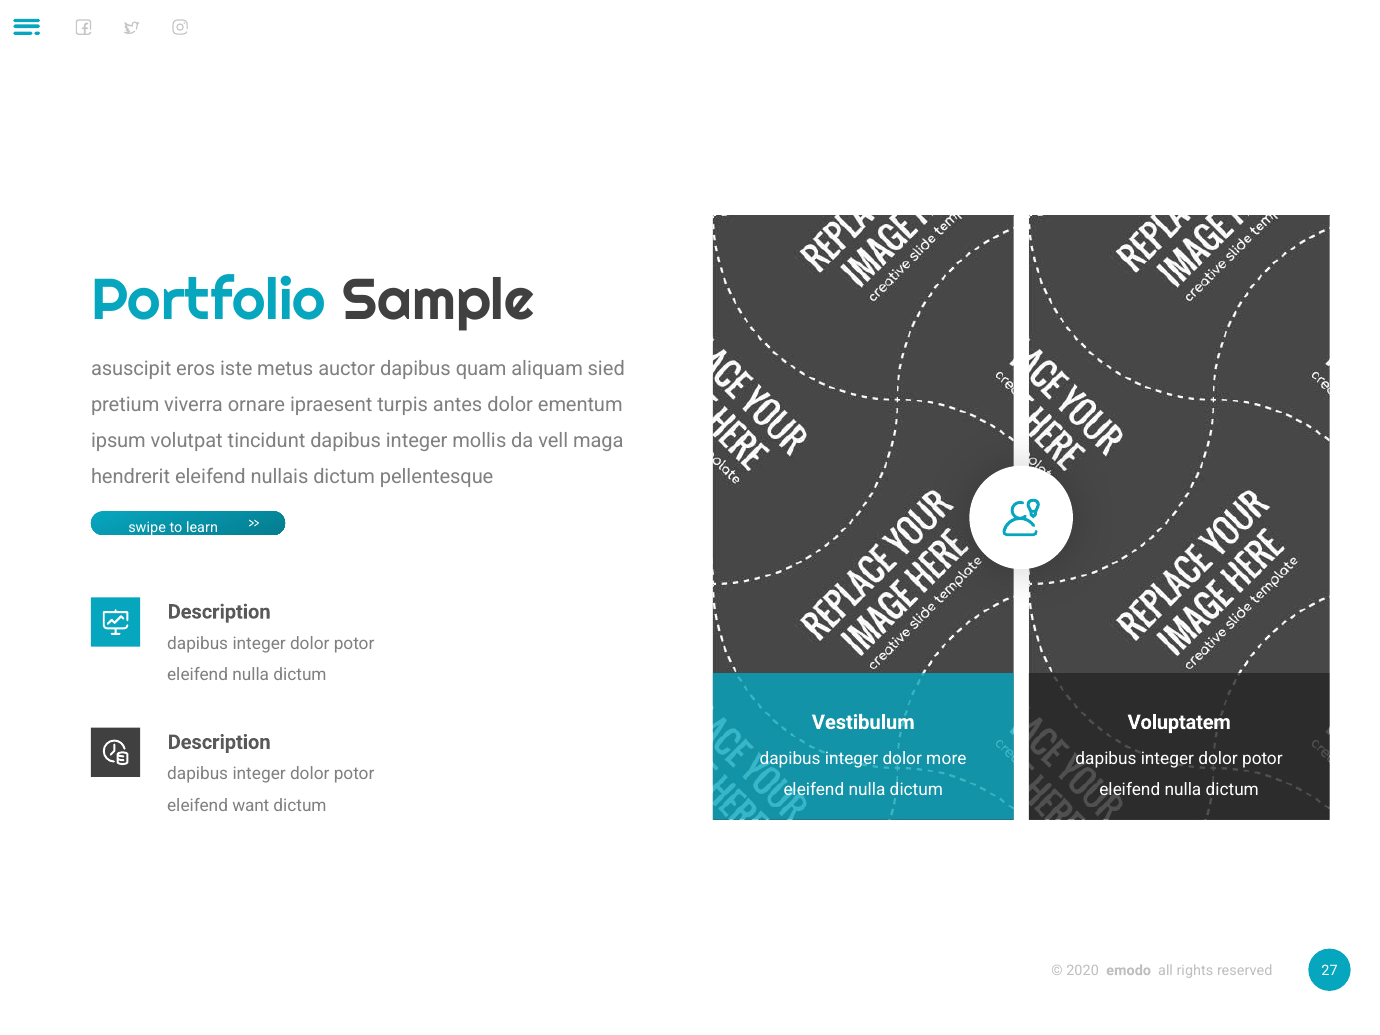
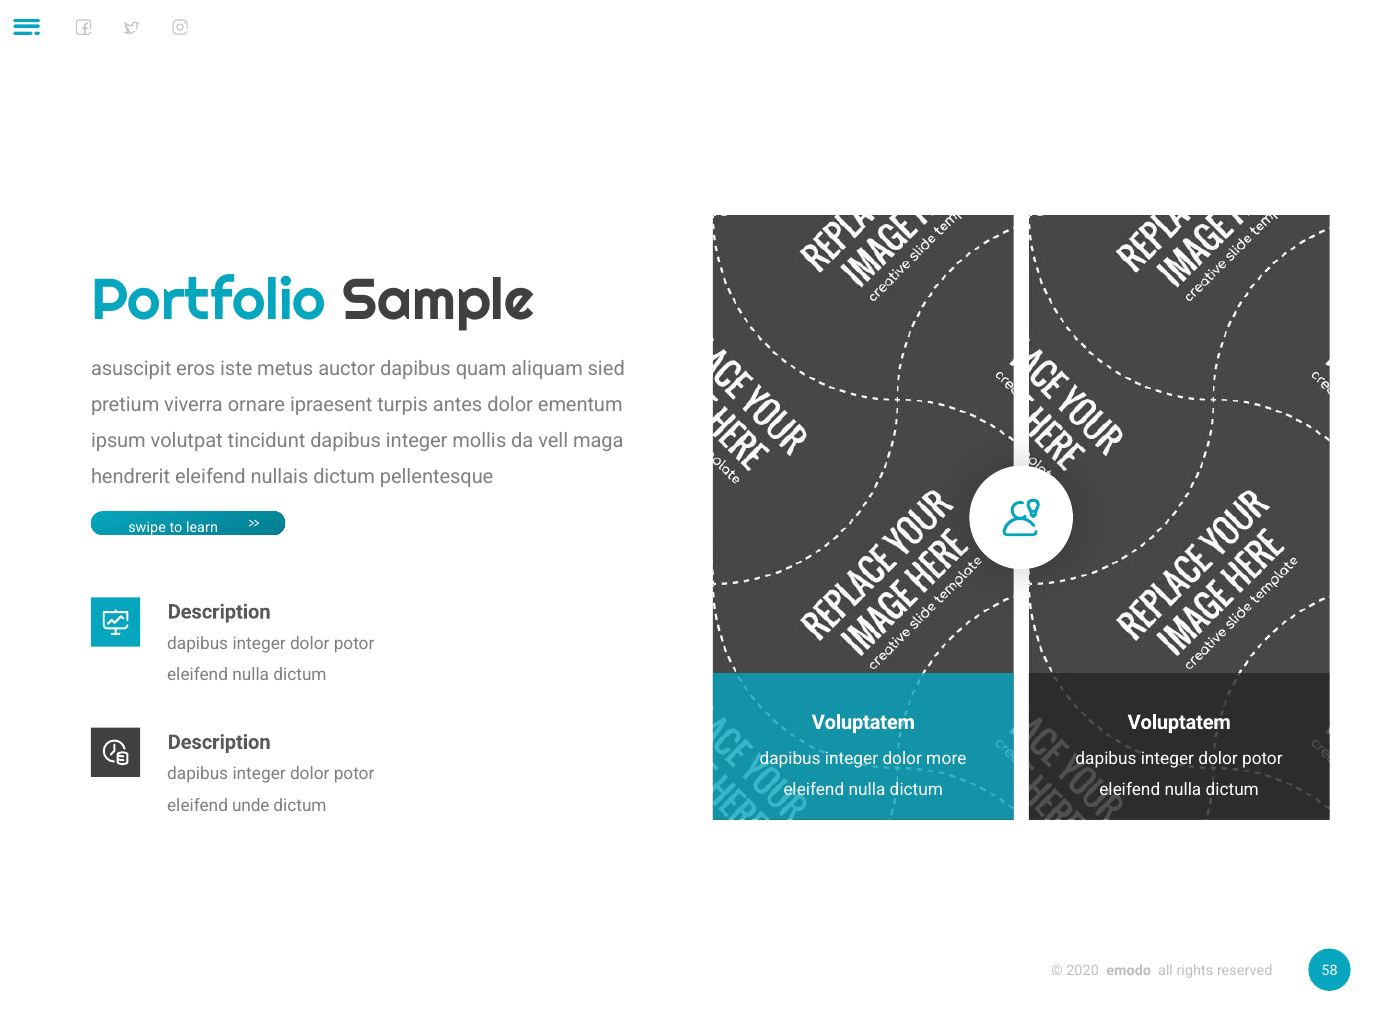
Vestibulum at (863, 722): Vestibulum -> Voluptatem
want: want -> unde
27: 27 -> 58
